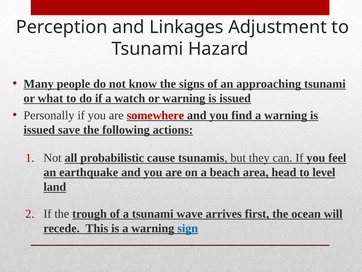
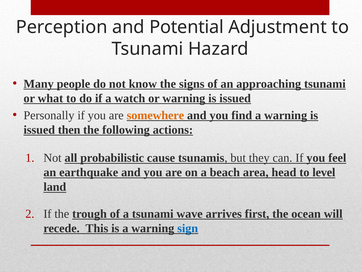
Linkages: Linkages -> Potential
somewhere colour: red -> orange
save: save -> then
